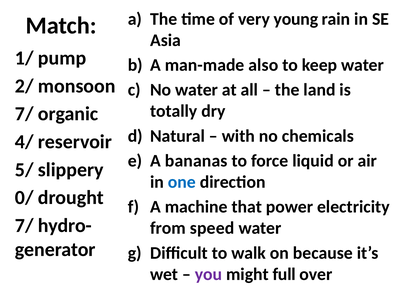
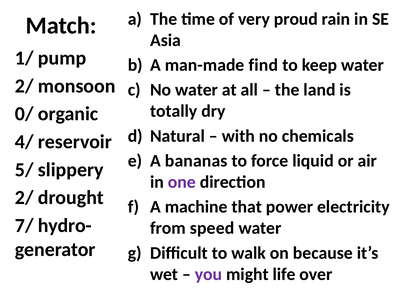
young: young -> proud
also: also -> find
7/ at (24, 114): 7/ -> 0/
one colour: blue -> purple
0/ at (24, 197): 0/ -> 2/
full: full -> life
